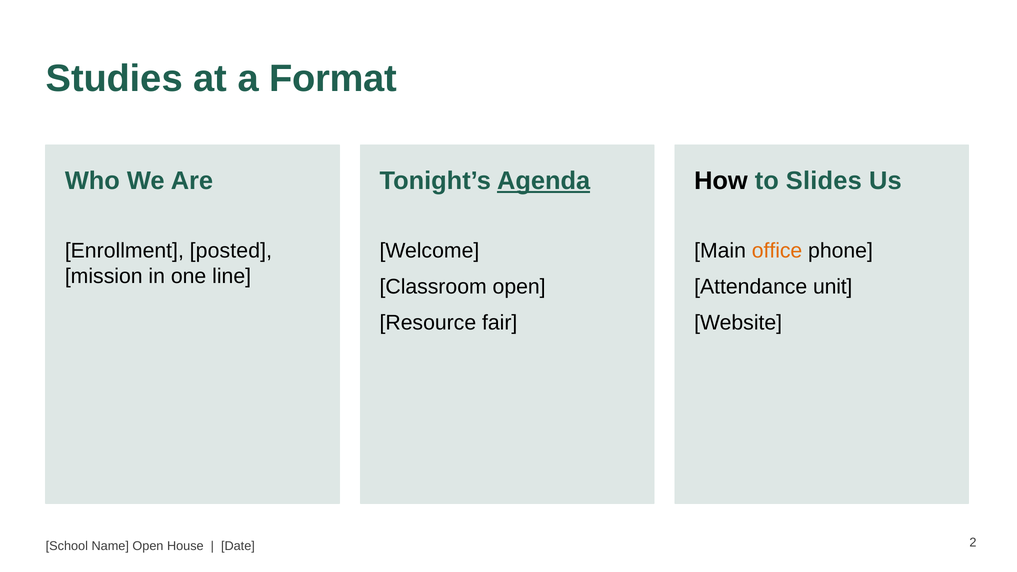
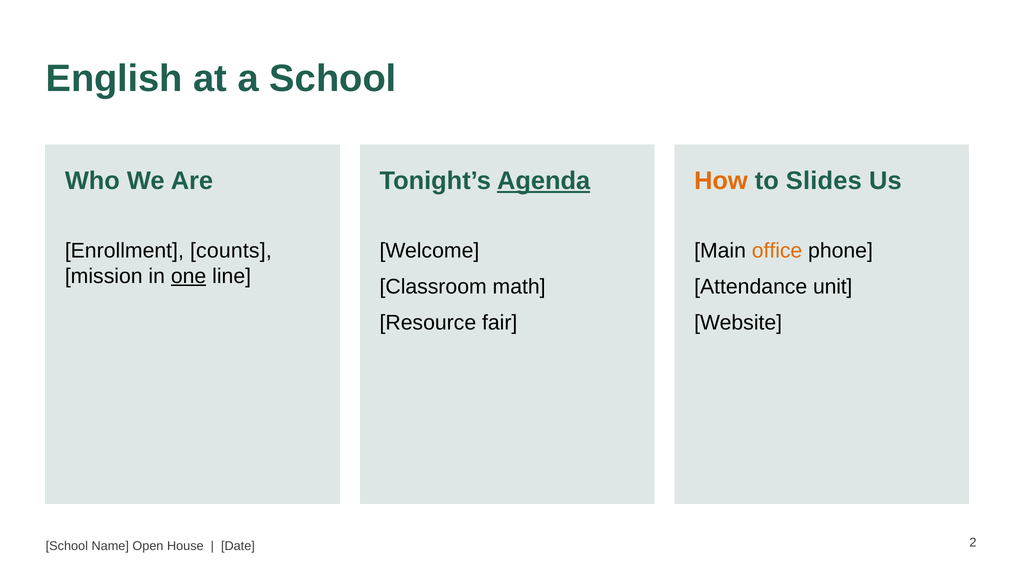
Studies: Studies -> English
a Format: Format -> School
How colour: black -> orange
posted: posted -> counts
one underline: none -> present
Classroom open: open -> math
